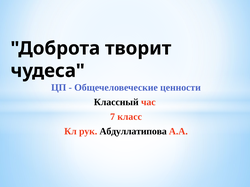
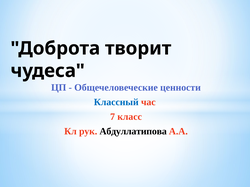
Классный colour: black -> blue
